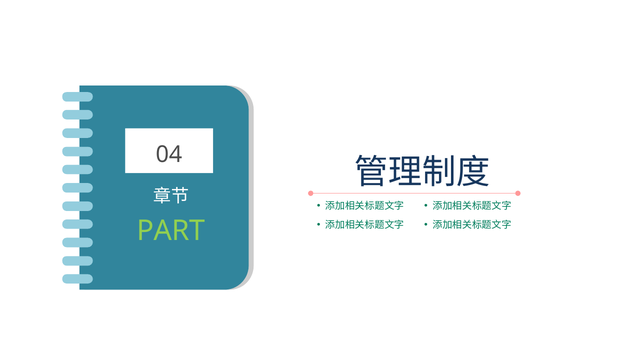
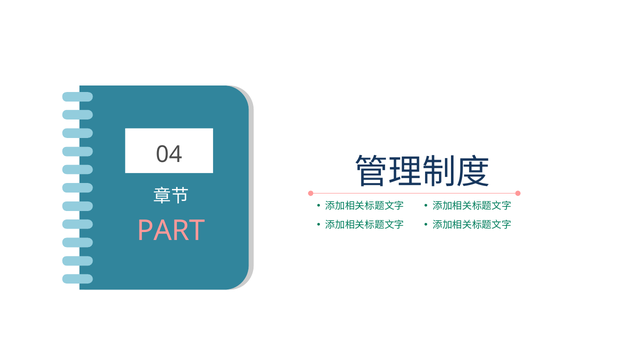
PART colour: light green -> pink
